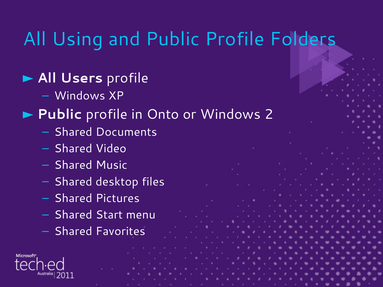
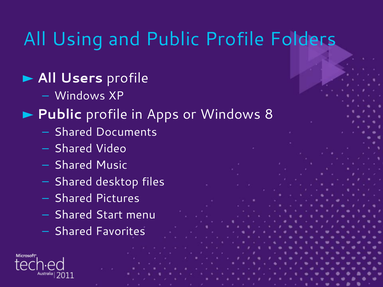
Onto: Onto -> Apps
2: 2 -> 8
